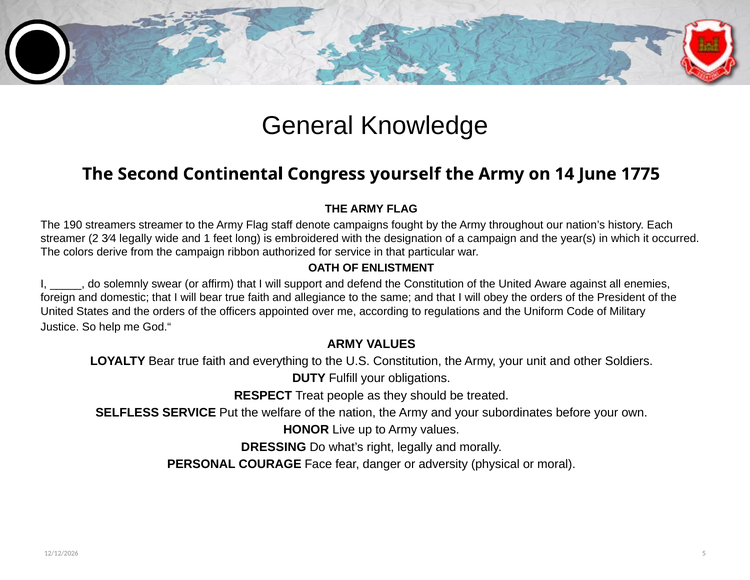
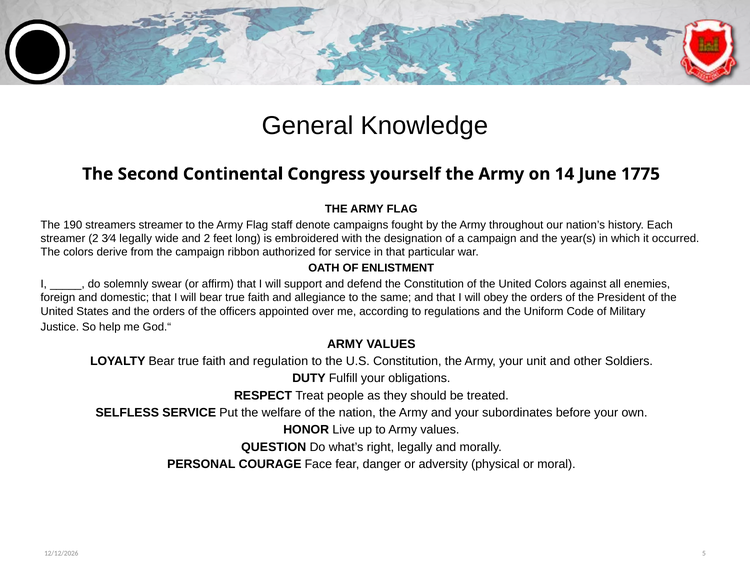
and 1: 1 -> 2
United Aware: Aware -> Colors
everything: everything -> regulation
DRESSING: DRESSING -> QUESTION
